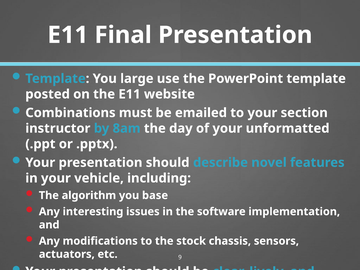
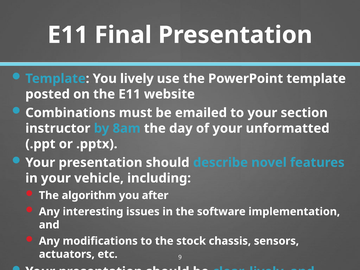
You large: large -> lively
base: base -> after
